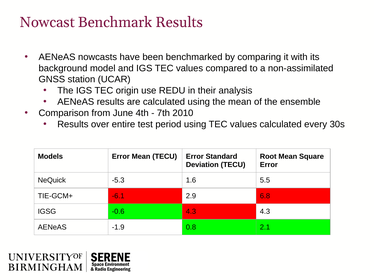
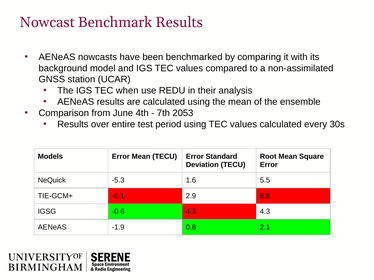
origin: origin -> when
2010: 2010 -> 2053
